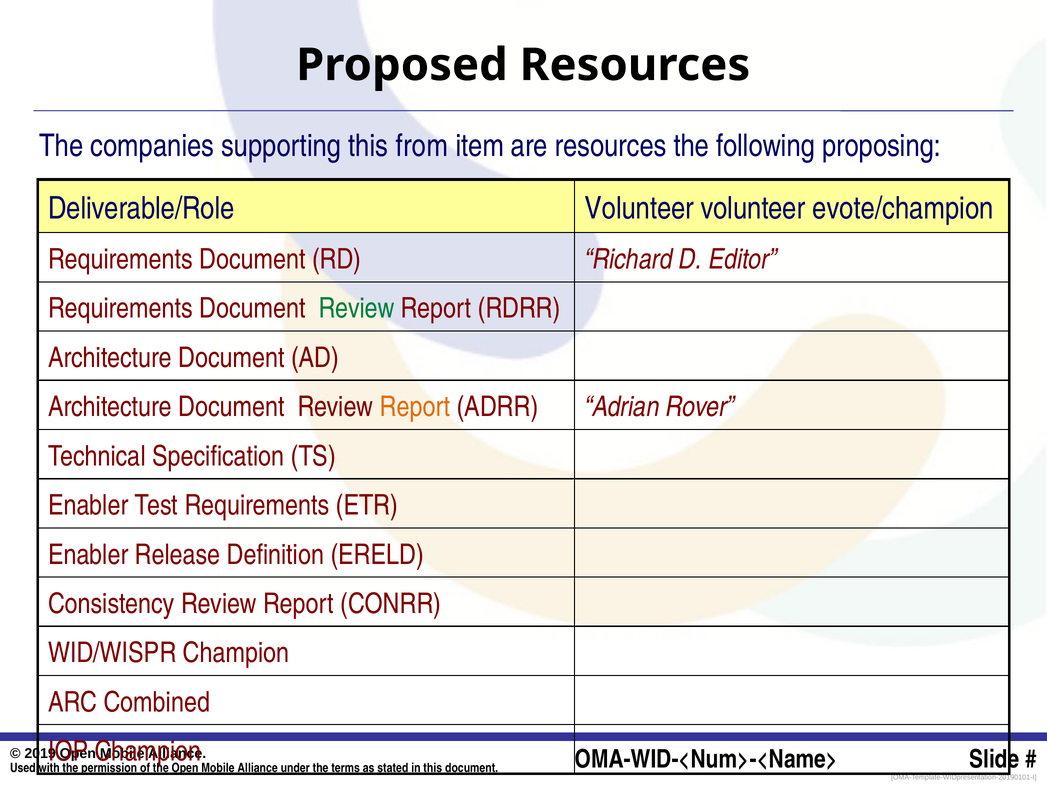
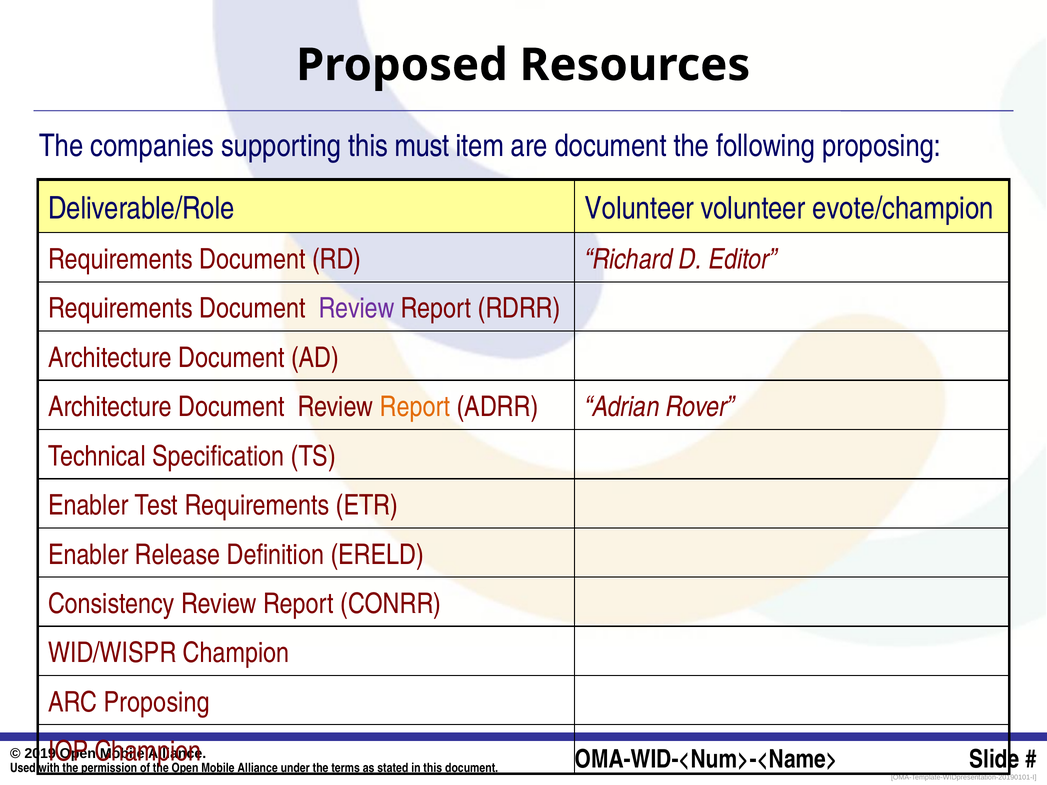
from: from -> must
are resources: resources -> document
Review at (356, 309) colour: green -> purple
ARC Combined: Combined -> Proposing
